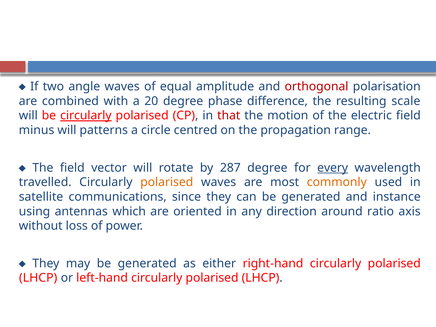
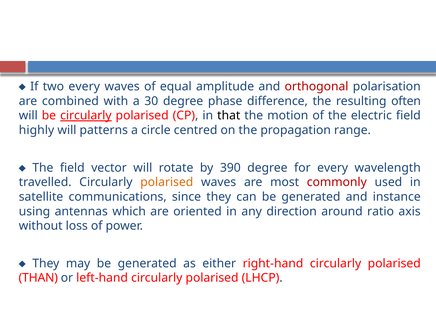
two angle: angle -> every
20: 20 -> 30
scale: scale -> often
that colour: red -> black
minus: minus -> highly
287: 287 -> 390
every at (333, 168) underline: present -> none
commonly colour: orange -> red
LHCP at (38, 278): LHCP -> THAN
